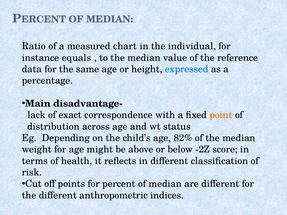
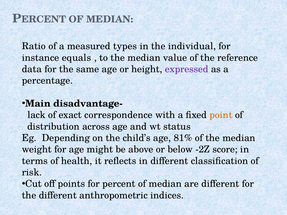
chart: chart -> types
expressed colour: blue -> purple
82%: 82% -> 81%
